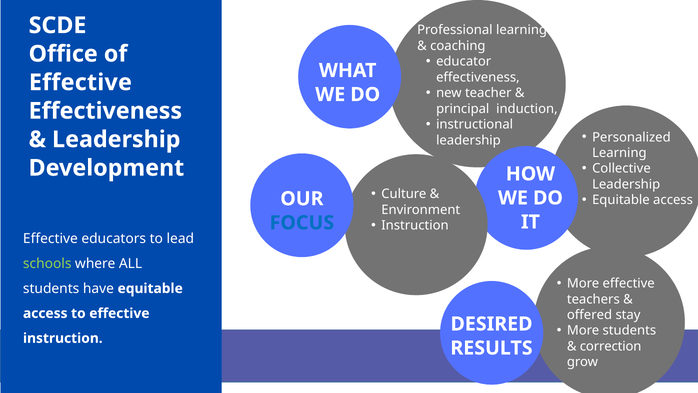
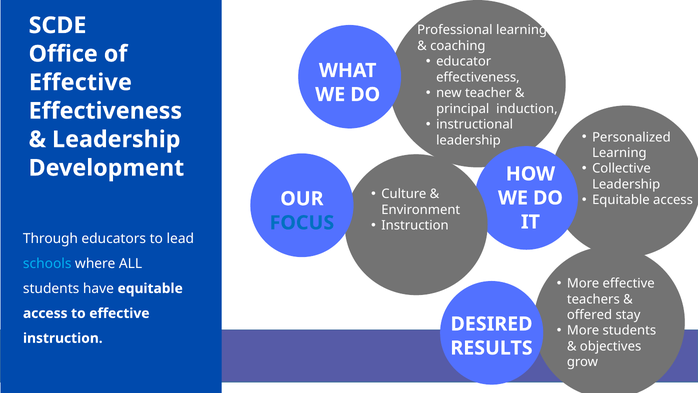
Effective at (50, 239): Effective -> Through
schools colour: light green -> light blue
correction: correction -> objectives
